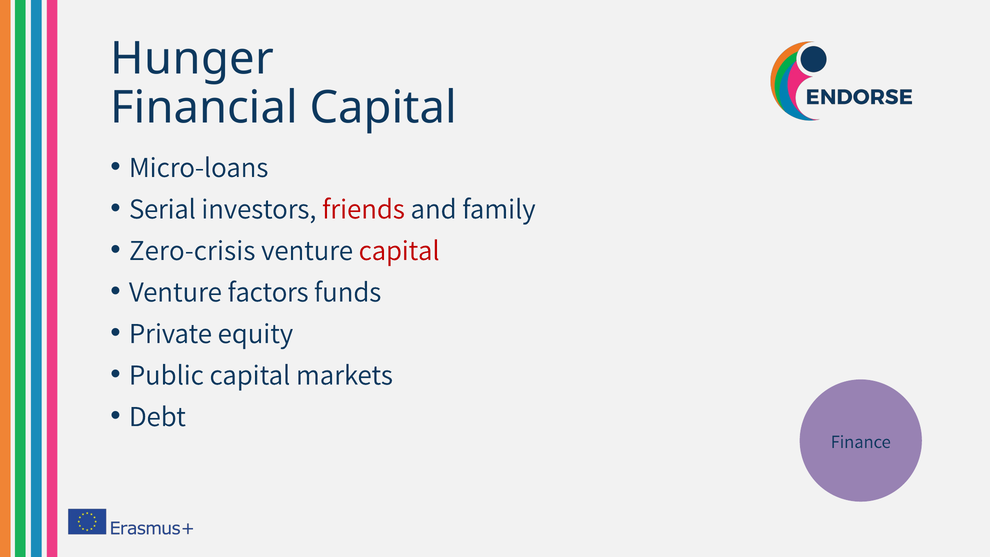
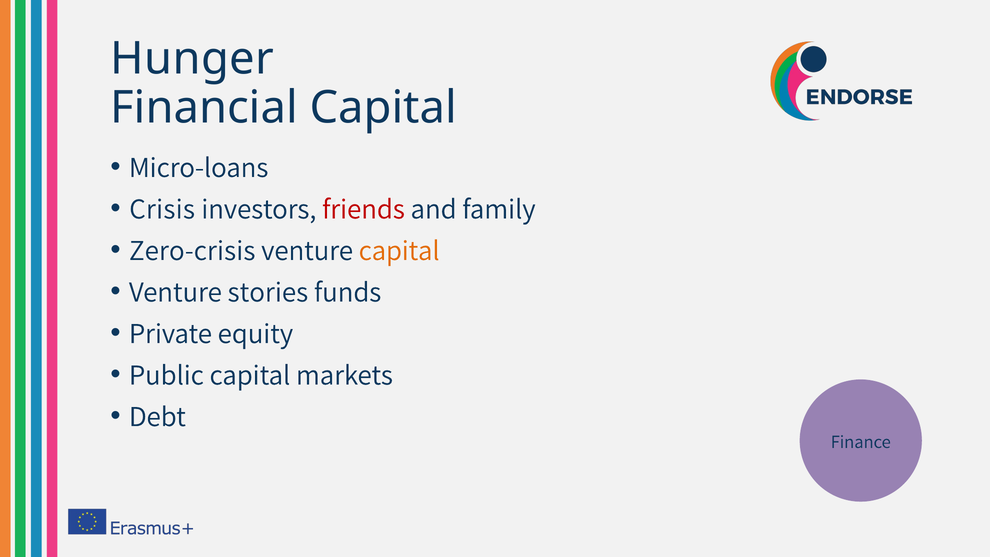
Serial: Serial -> Crisis
capital at (399, 250) colour: red -> orange
factors: factors -> stories
